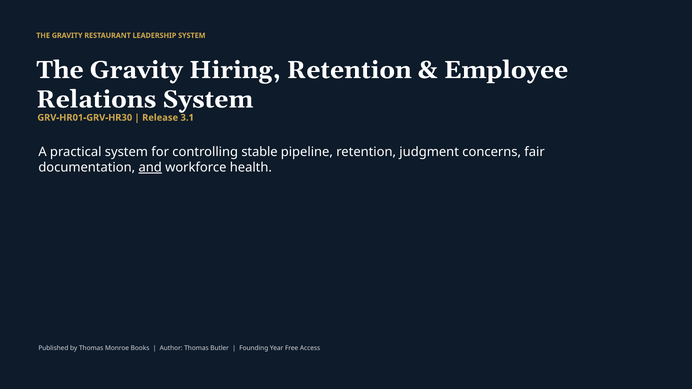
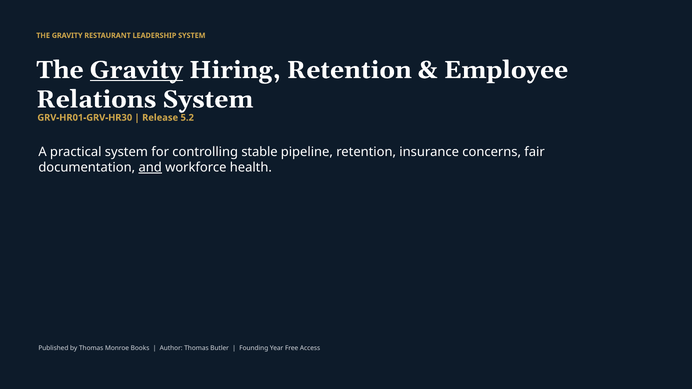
Gravity at (136, 70) underline: none -> present
3.1: 3.1 -> 5.2
judgment: judgment -> insurance
